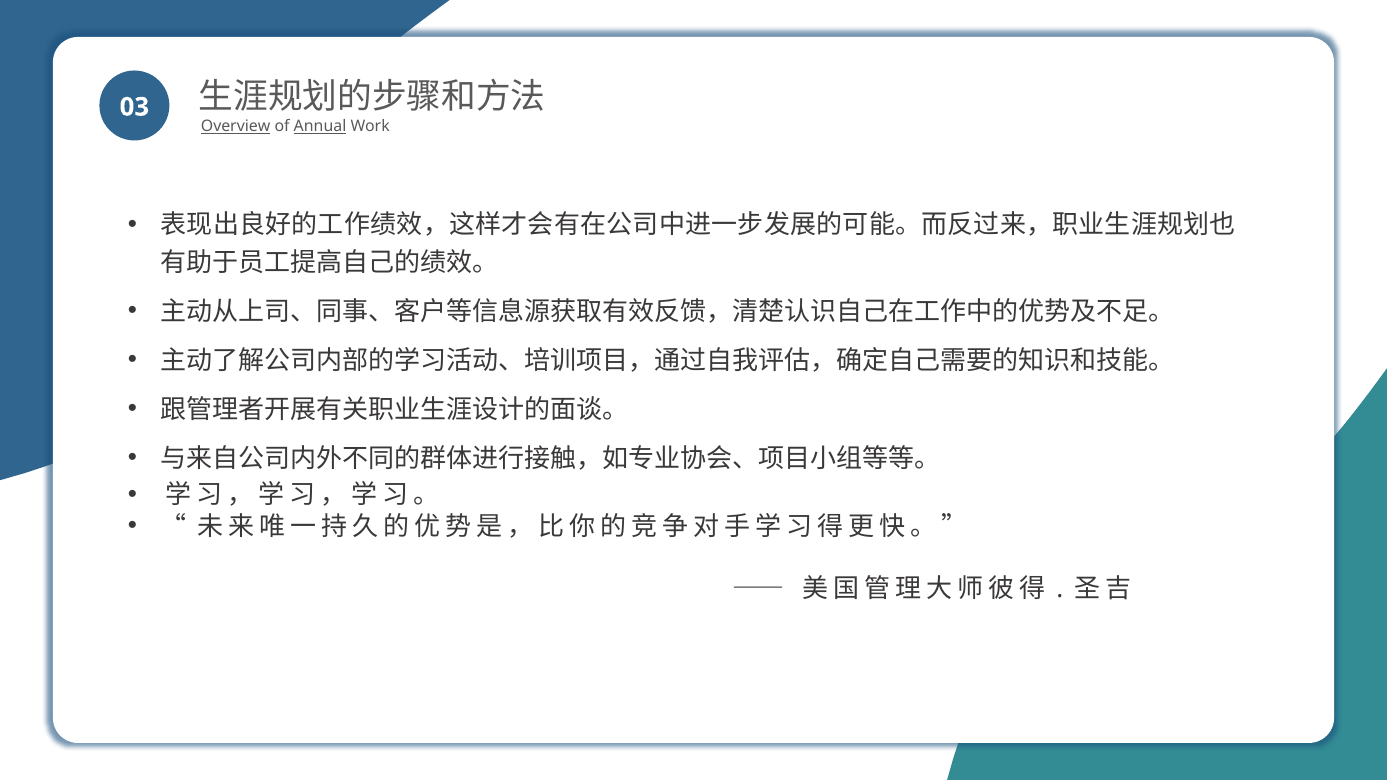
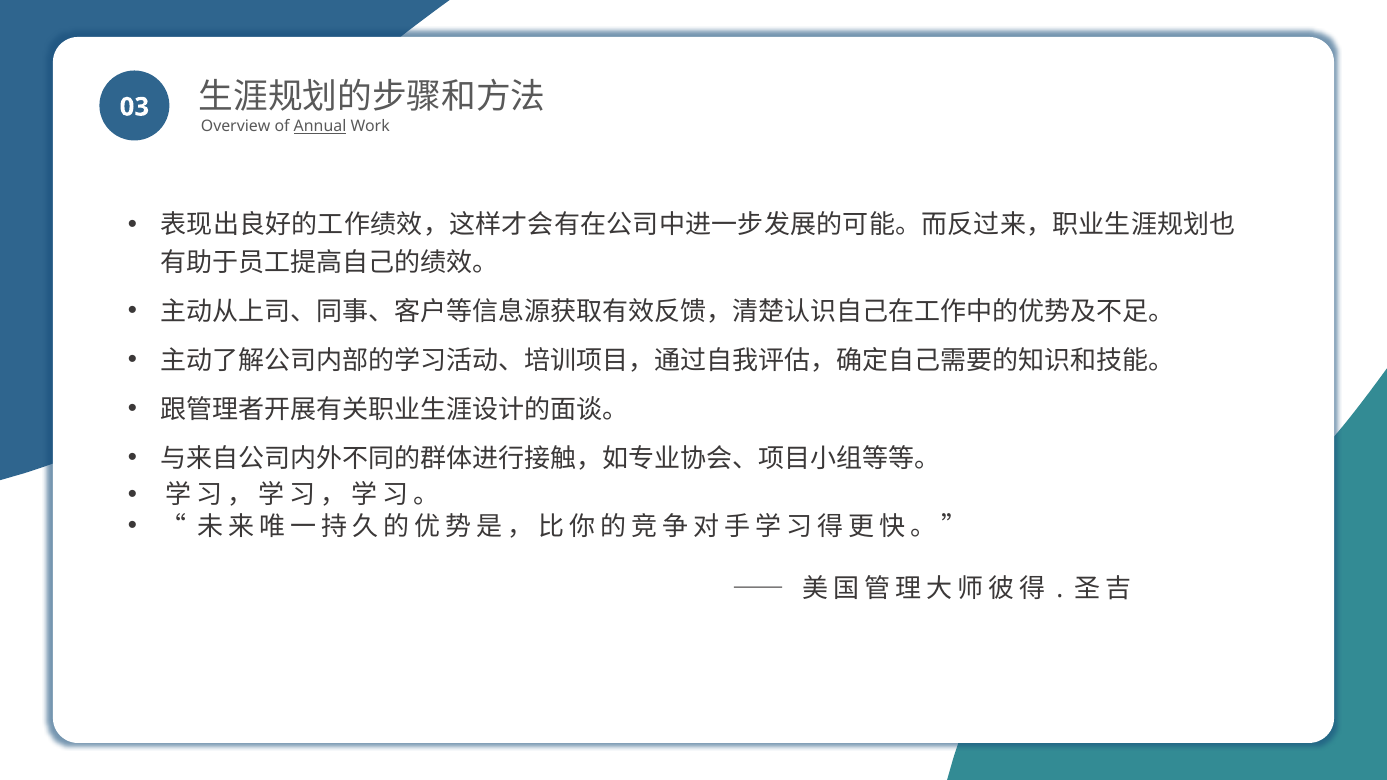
Overview underline: present -> none
